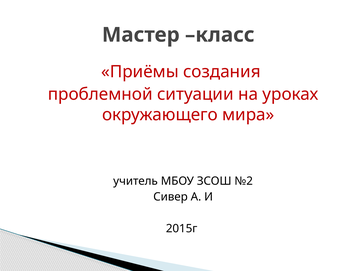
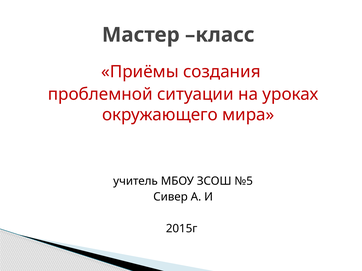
№2: №2 -> №5
